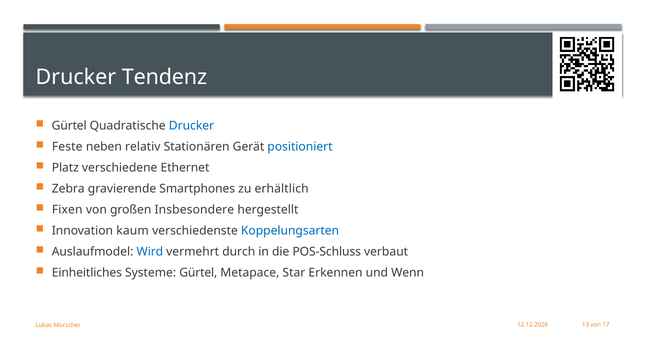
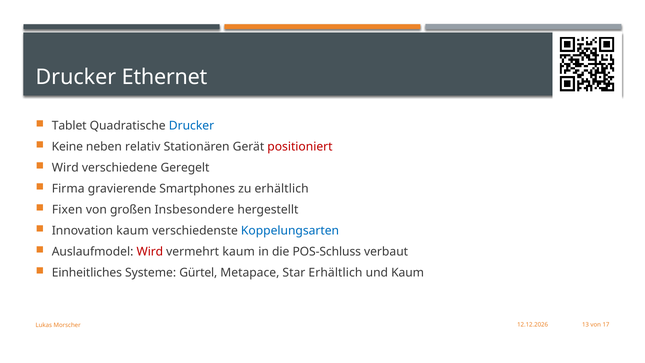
Tendenz: Tendenz -> Ethernet
Gürtel at (69, 126): Gürtel -> Tablet
Feste: Feste -> Keine
positioniert colour: blue -> red
Platz at (65, 168): Platz -> Wird
Ethernet: Ethernet -> Geregelt
Zebra: Zebra -> Firma
Wird at (150, 252) colour: blue -> red
vermehrt durch: durch -> kaum
Star Erkennen: Erkennen -> Erhältlich
und Wenn: Wenn -> Kaum
